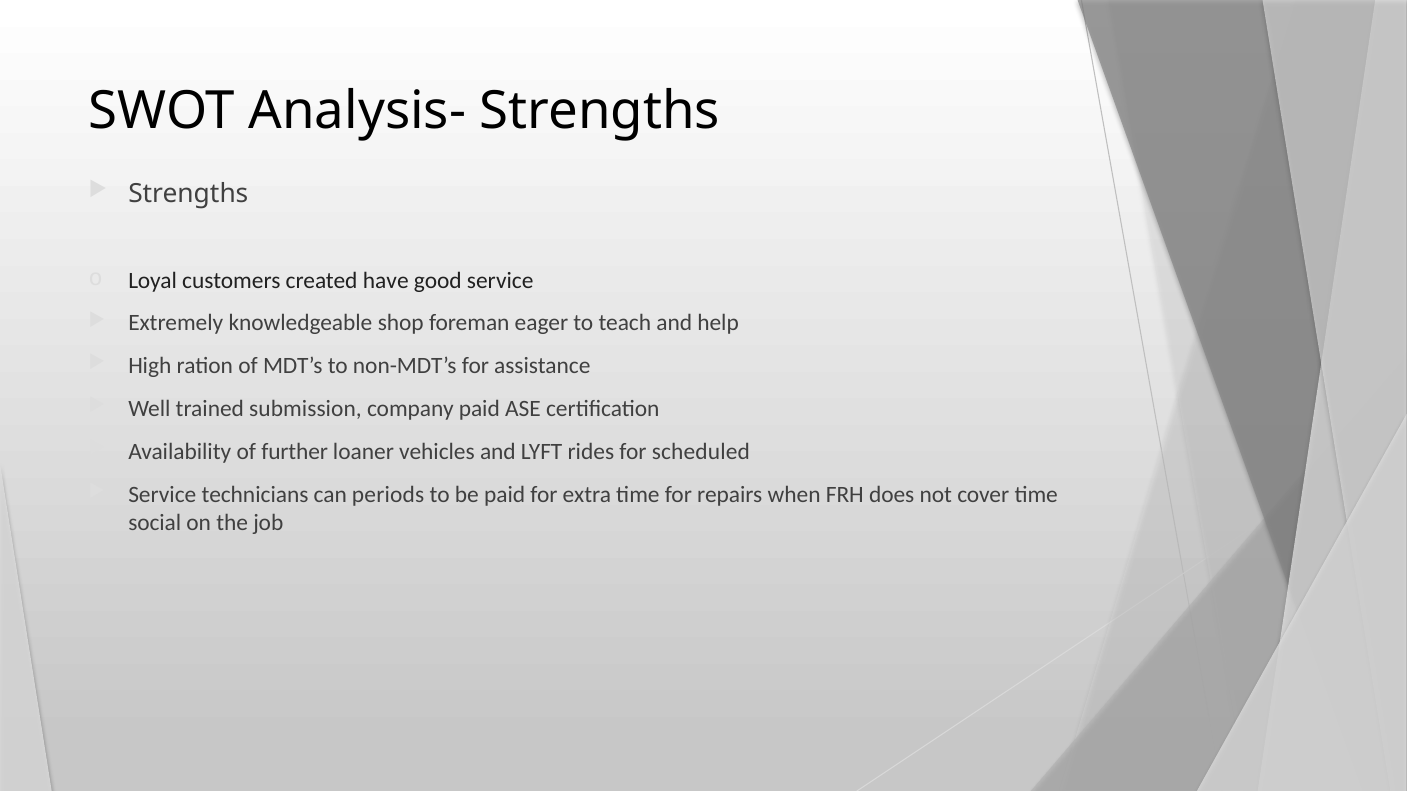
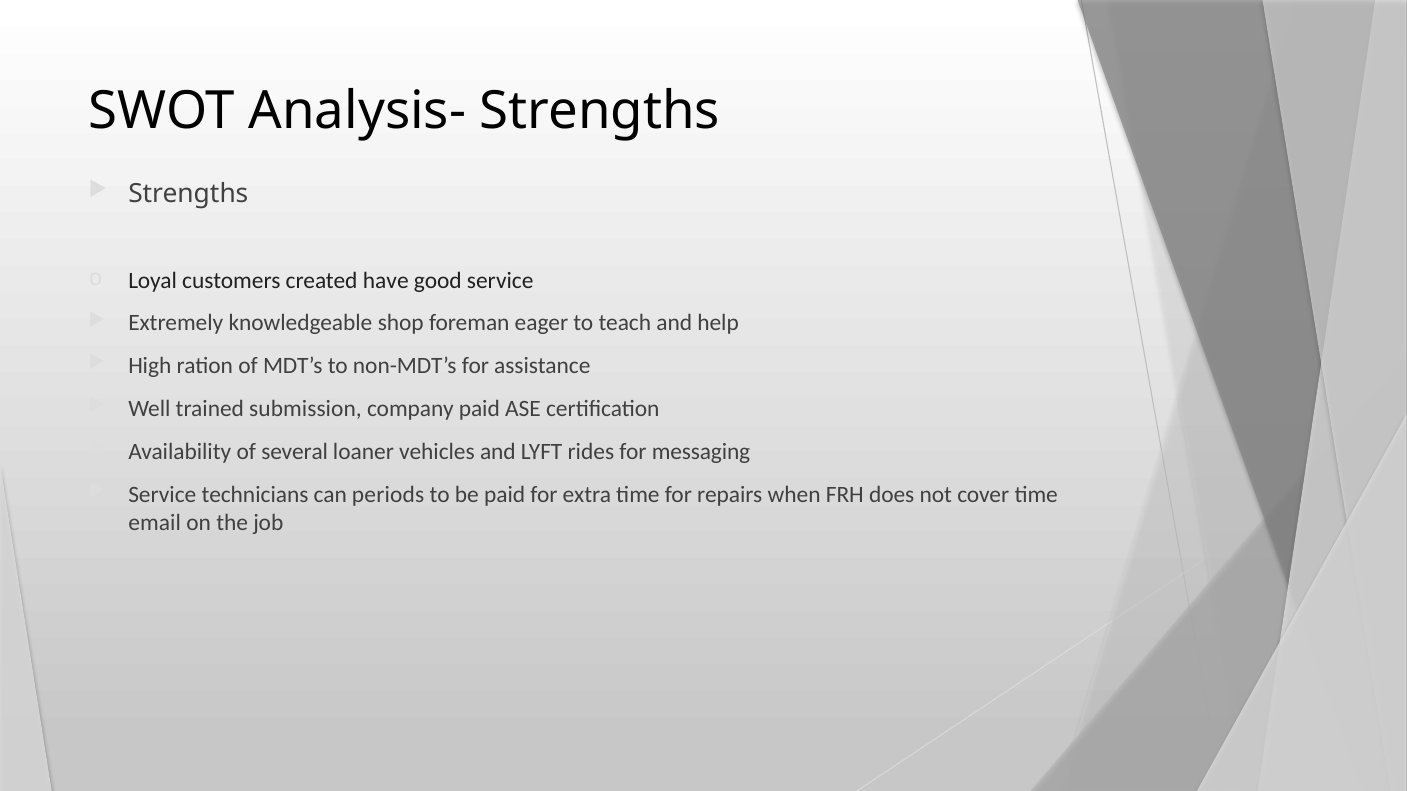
further: further -> several
scheduled: scheduled -> messaging
social: social -> email
